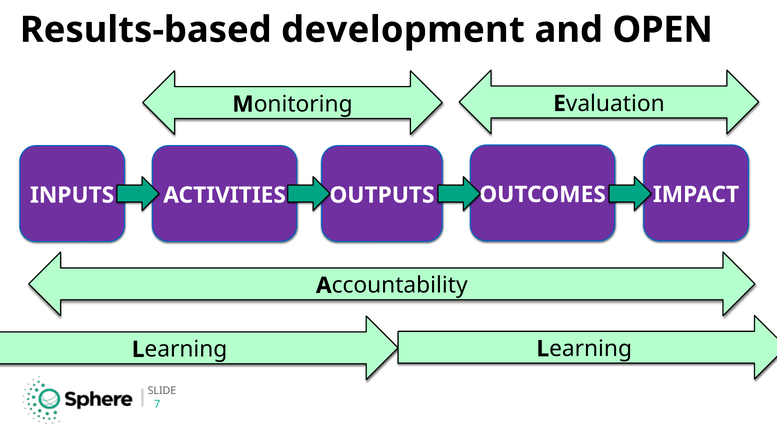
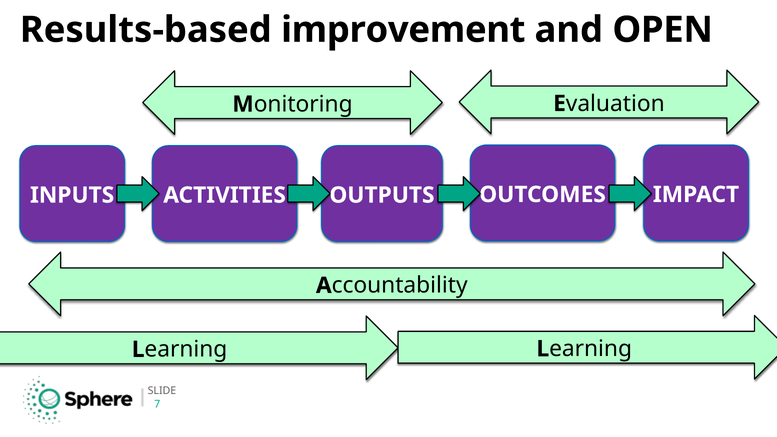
development: development -> improvement
